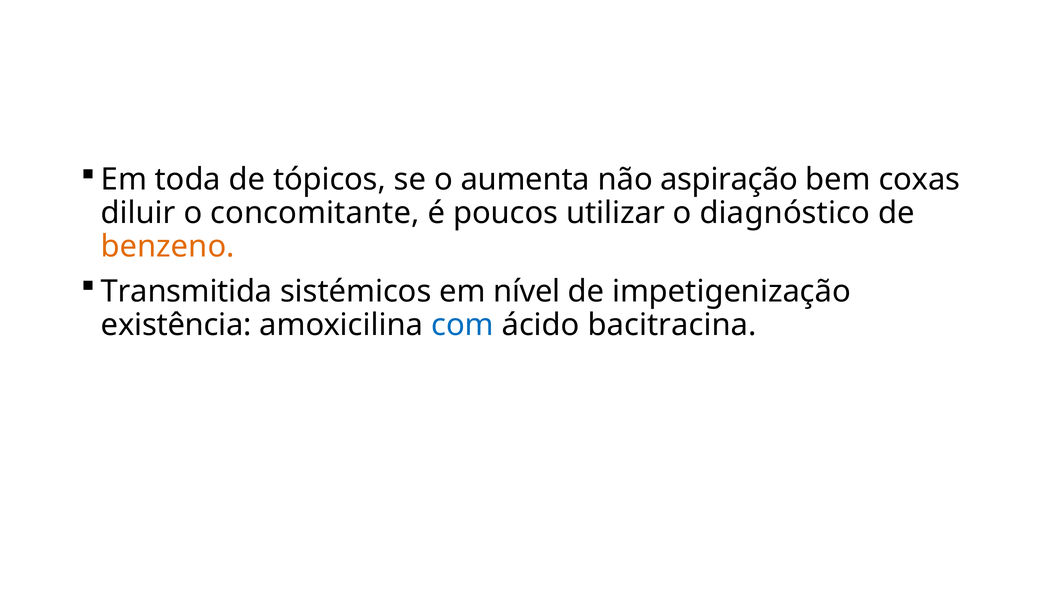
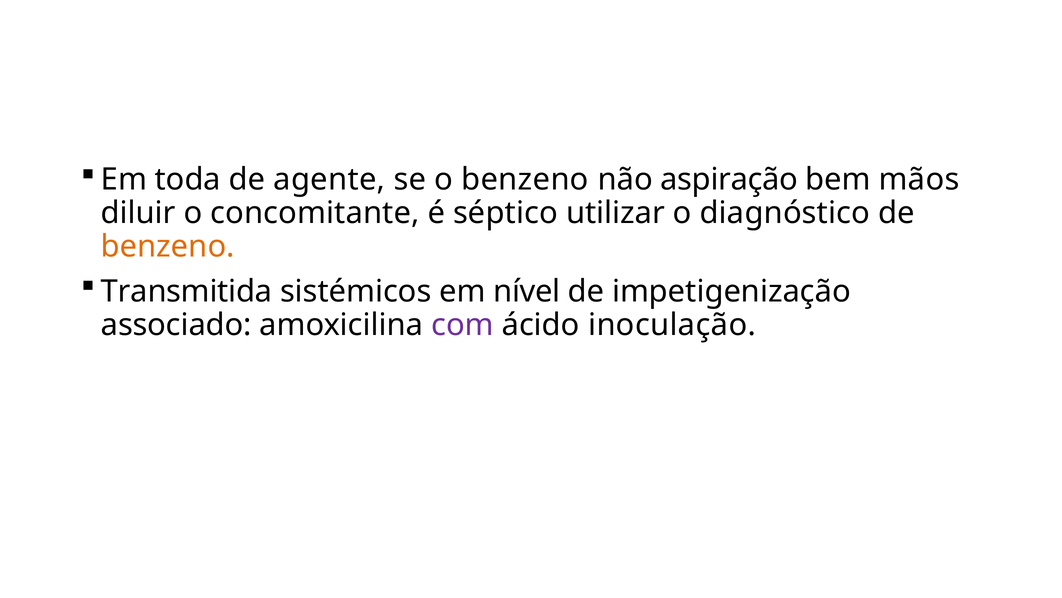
tópicos: tópicos -> agente
o aumenta: aumenta -> benzeno
coxas: coxas -> mãos
poucos: poucos -> séptico
existência: existência -> associado
com colour: blue -> purple
bacitracina: bacitracina -> inoculação
